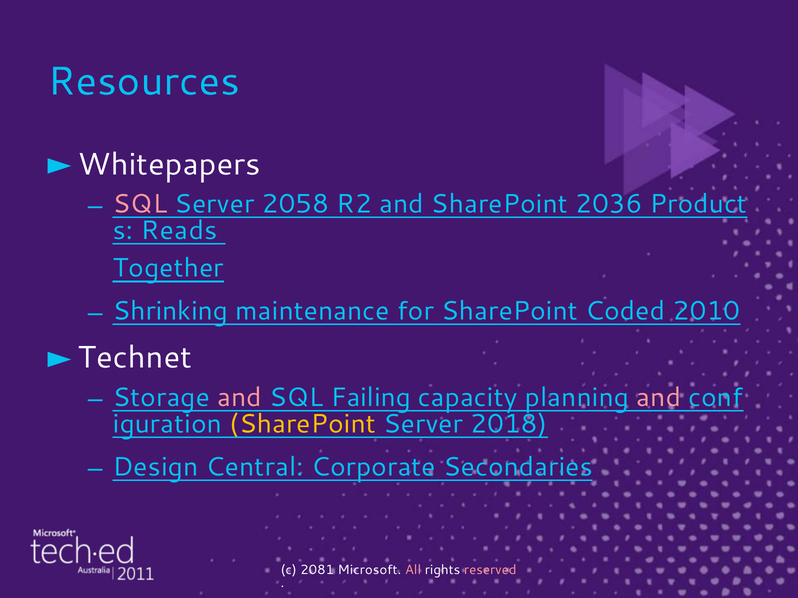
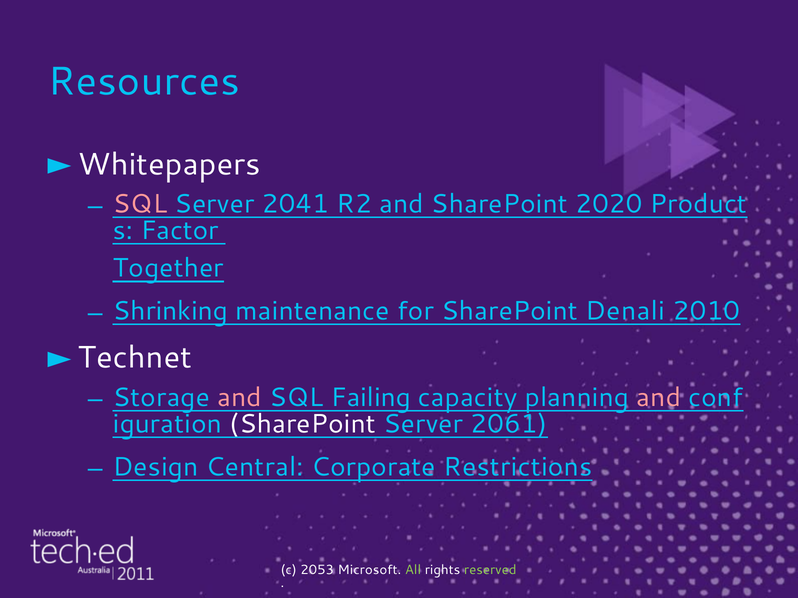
2058: 2058 -> 2041
2036: 2036 -> 2020
Reads: Reads -> Factor
Coded: Coded -> Denali
SharePoint at (303, 424) colour: yellow -> white
2018: 2018 -> 2061
Secondaries: Secondaries -> Restrictions
2081: 2081 -> 2053
All colour: pink -> light green
reserved colour: pink -> light green
